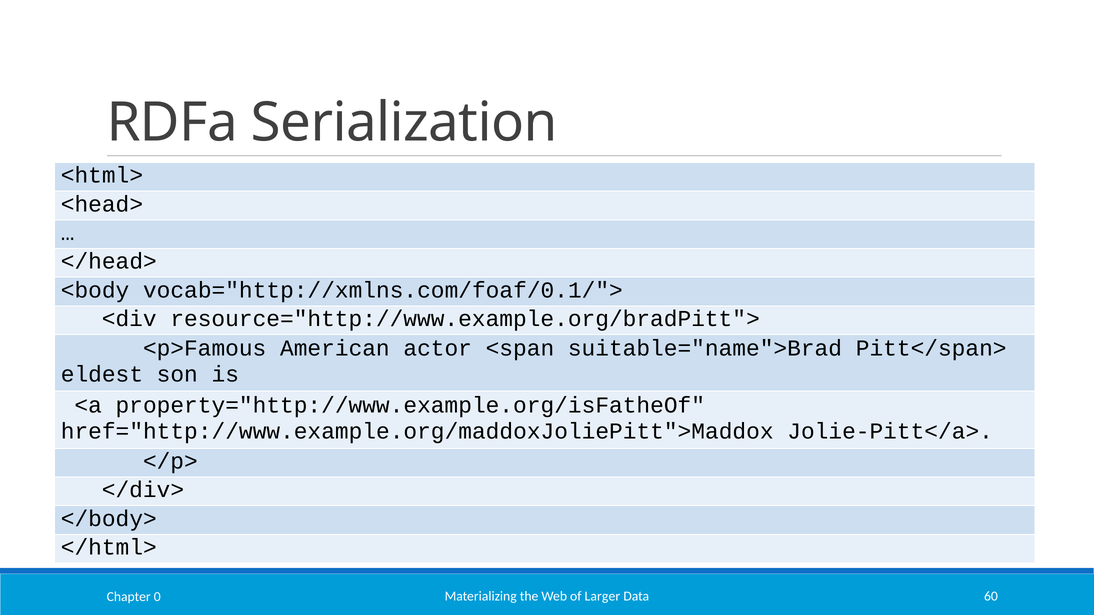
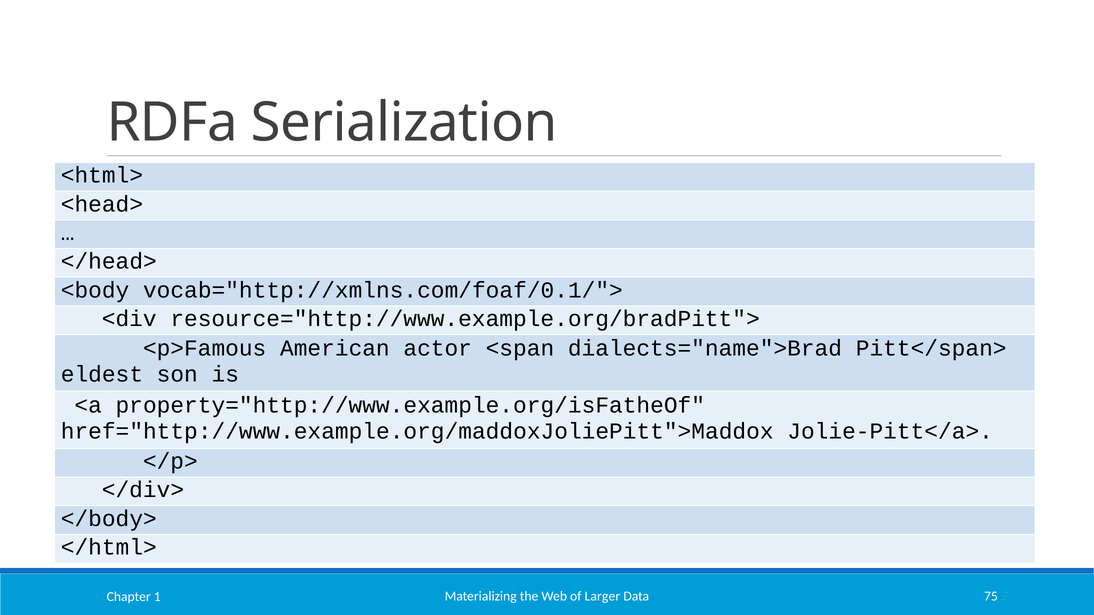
suitable="name">Brad: suitable="name">Brad -> dialects="name">Brad
60: 60 -> 75
0: 0 -> 1
